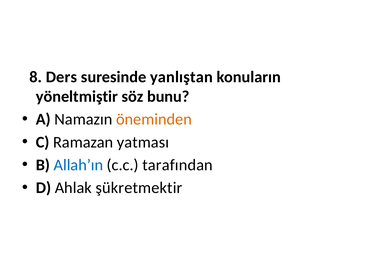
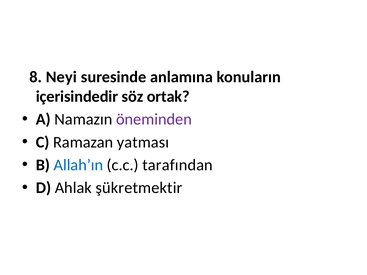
Ders: Ders -> Neyi
yanlıştan: yanlıştan -> anlamına
yöneltmiştir: yöneltmiştir -> içerisindedir
bunu: bunu -> ortak
öneminden colour: orange -> purple
